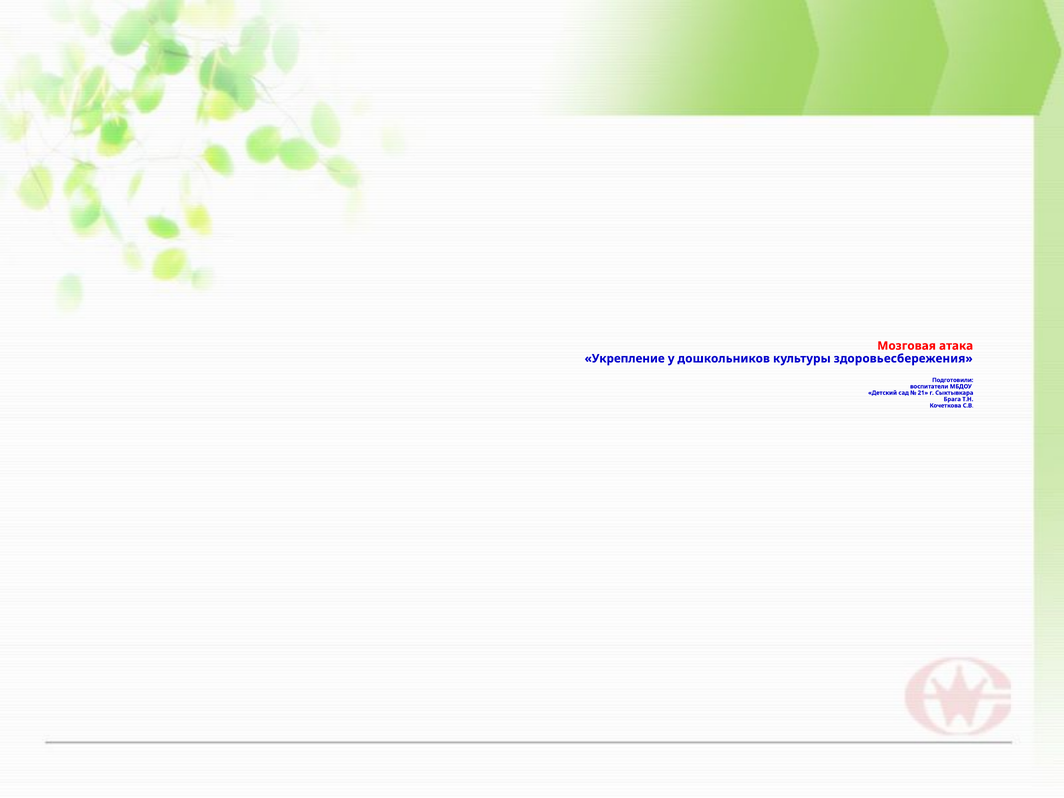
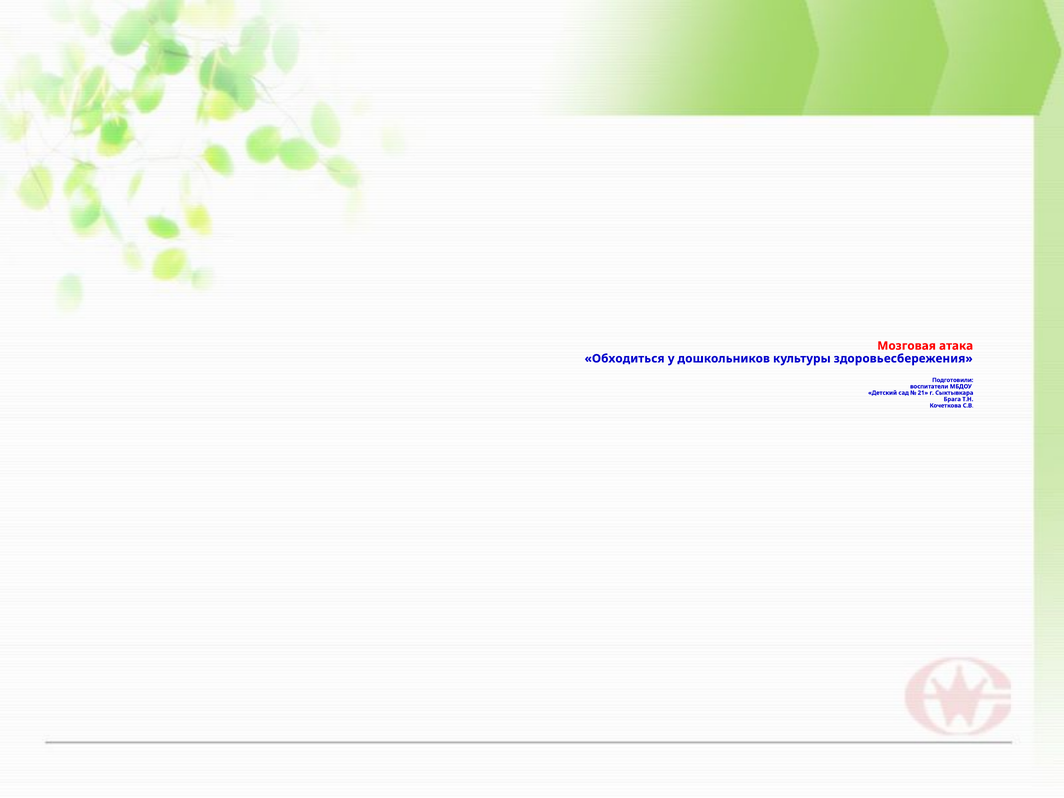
Укрепление: Укрепление -> Обходиться
